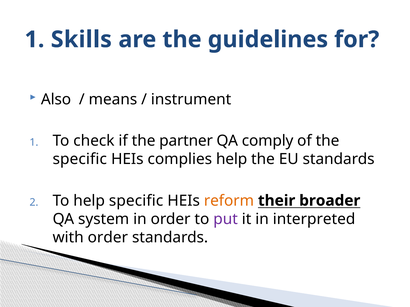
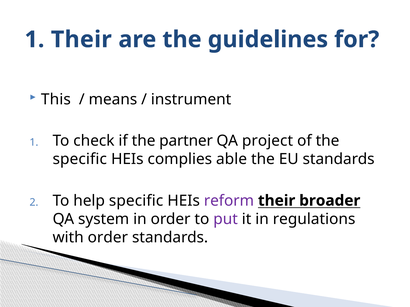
1 Skills: Skills -> Their
Also: Also -> This
comply: comply -> project
complies help: help -> able
reform colour: orange -> purple
interpreted: interpreted -> regulations
